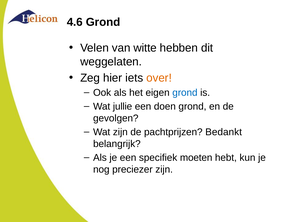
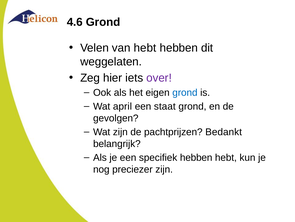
van witte: witte -> hebt
over colour: orange -> purple
jullie: jullie -> april
doen: doen -> staat
specifiek moeten: moeten -> hebben
